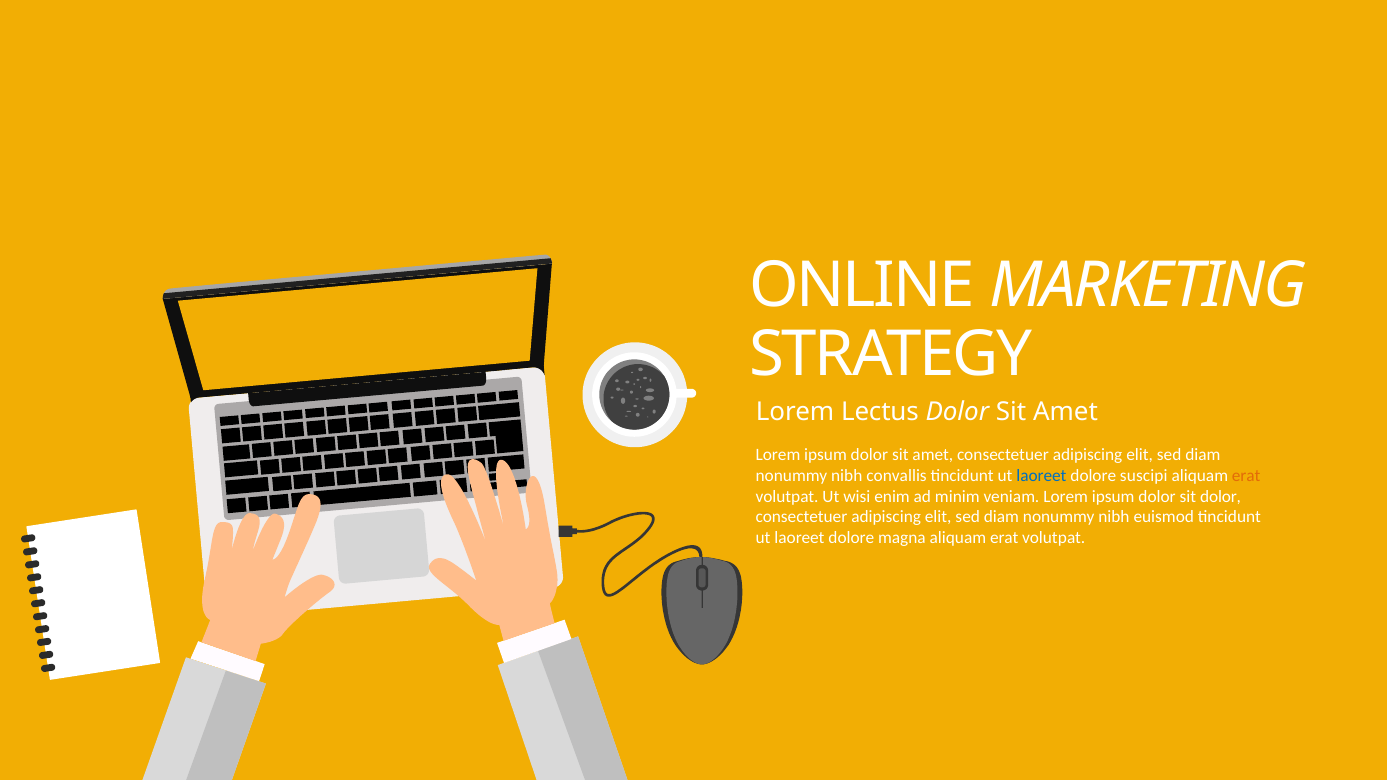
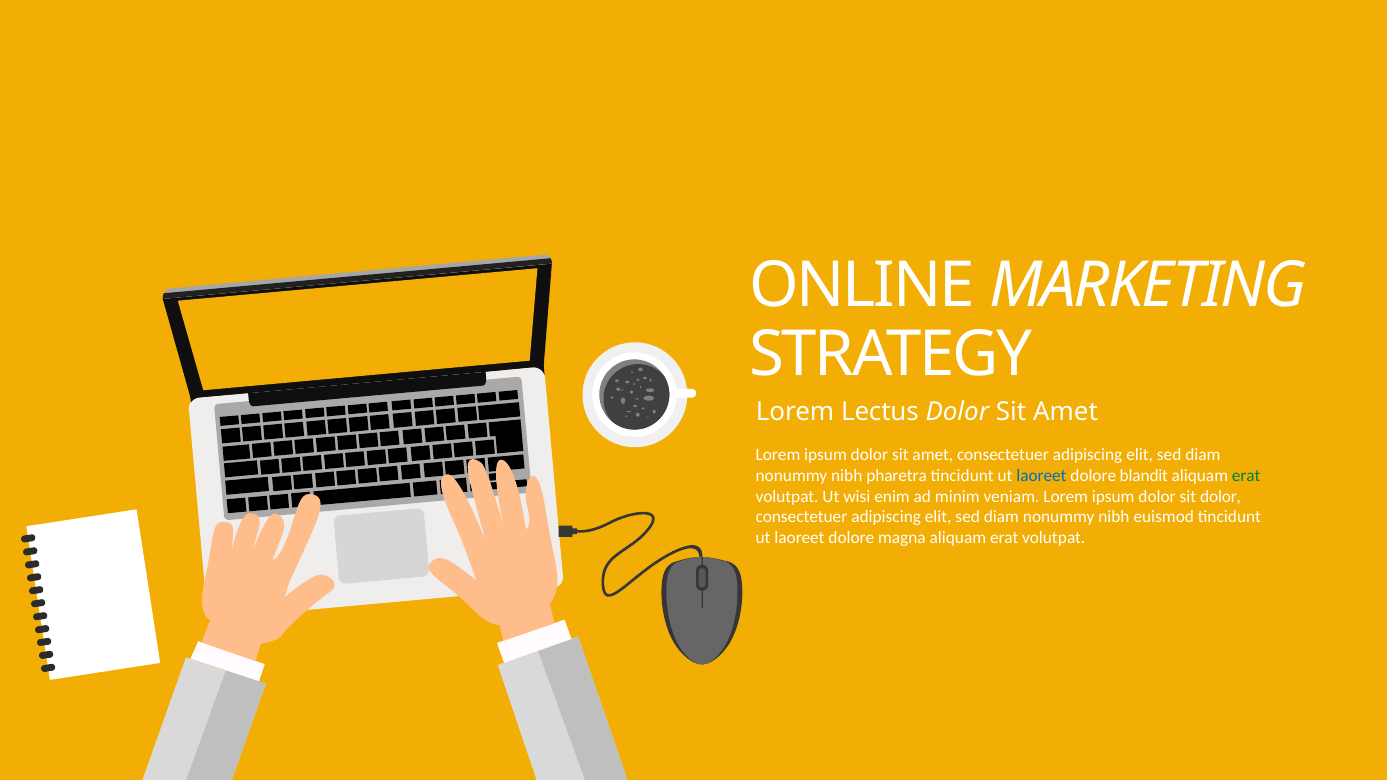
convallis: convallis -> pharetra
suscipi: suscipi -> blandit
erat at (1246, 476) colour: orange -> green
